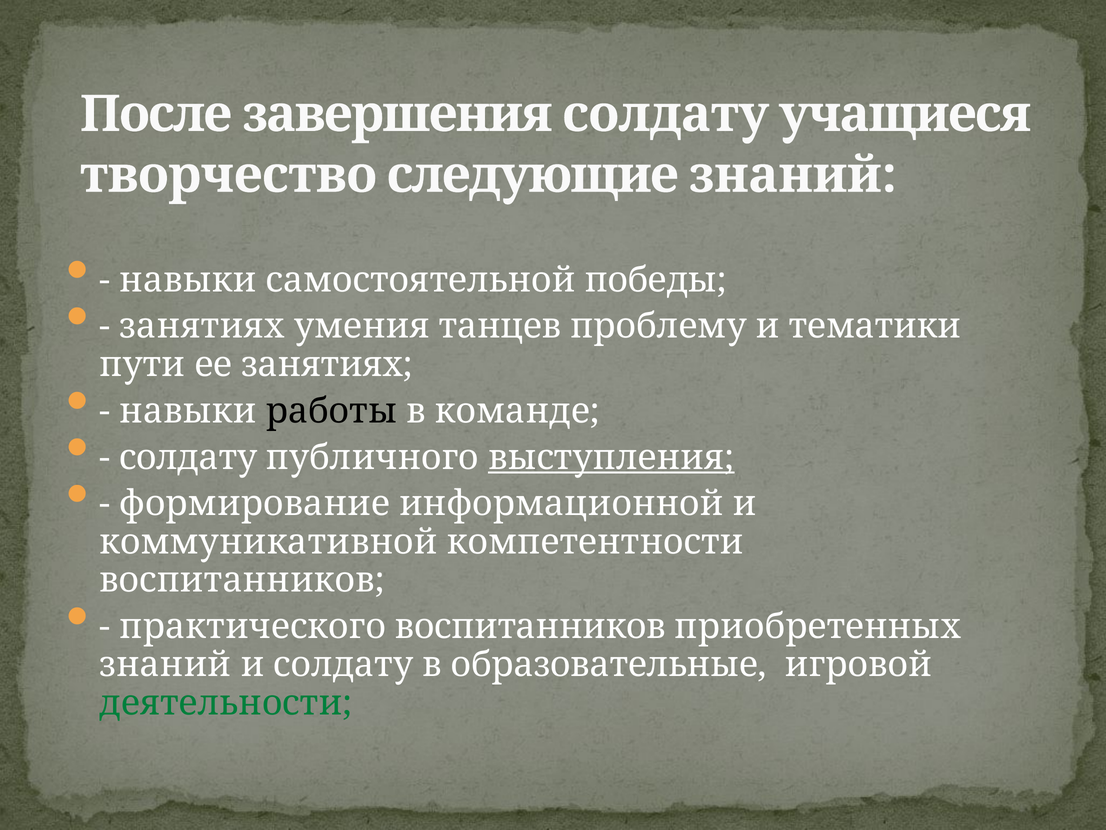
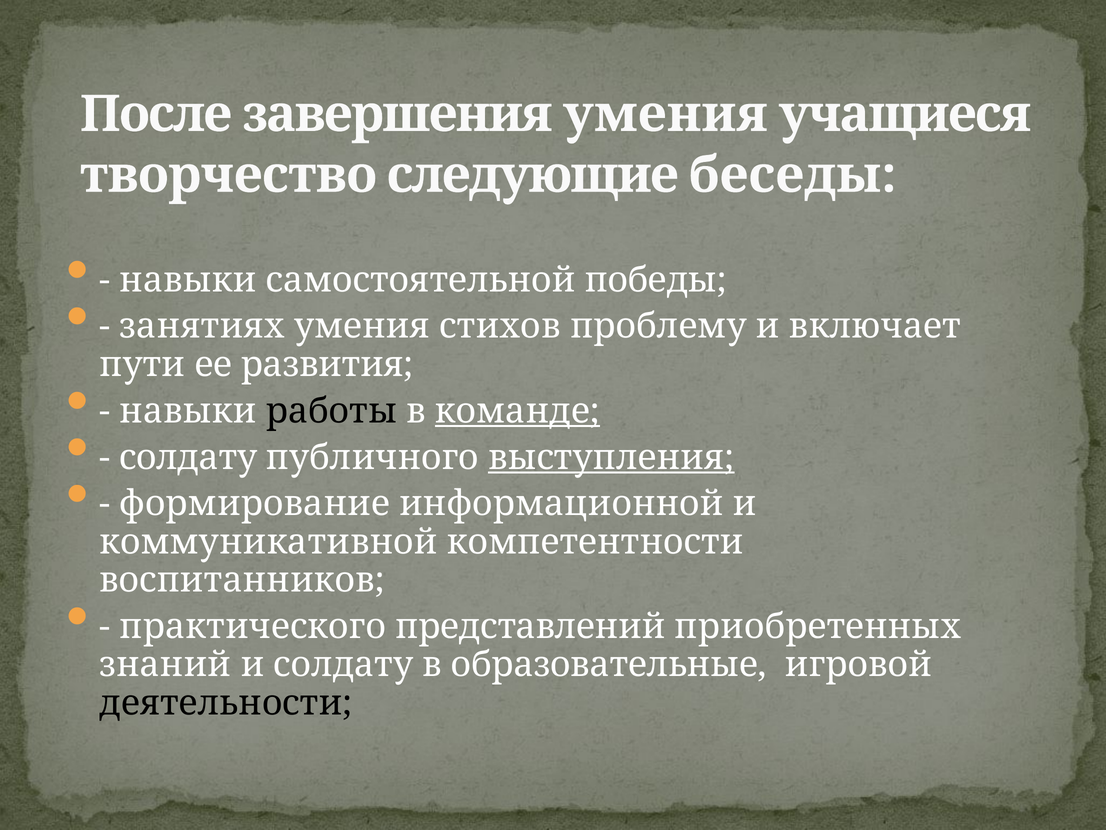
завершения солдату: солдату -> умения
следующие знаний: знаний -> беседы
танцев: танцев -> стихов
тематики: тематики -> включает
ее занятиях: занятиях -> развития
команде underline: none -> present
практического воспитанников: воспитанников -> представлений
деятельности colour: green -> black
